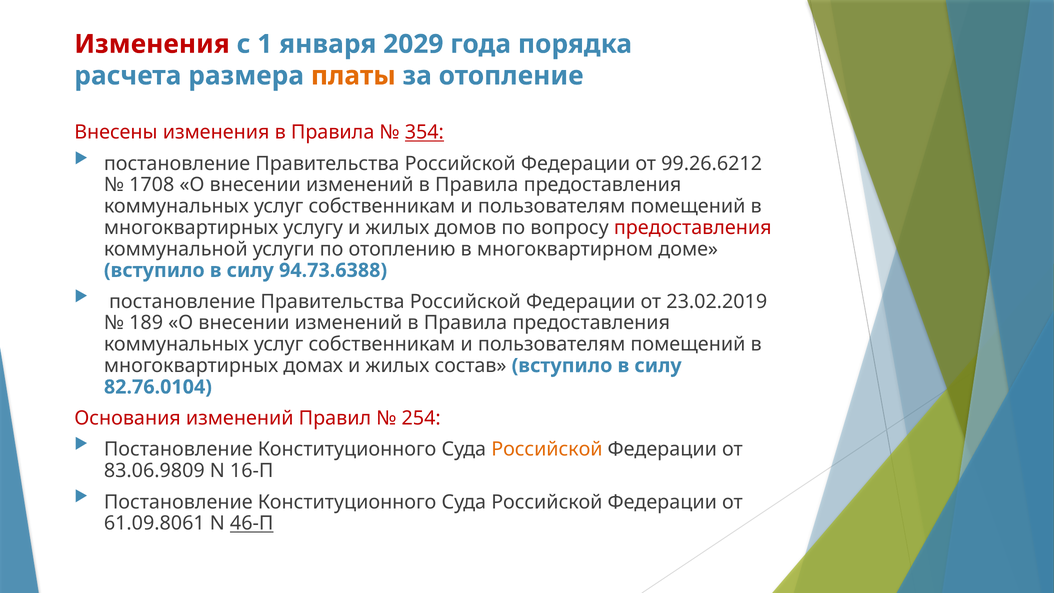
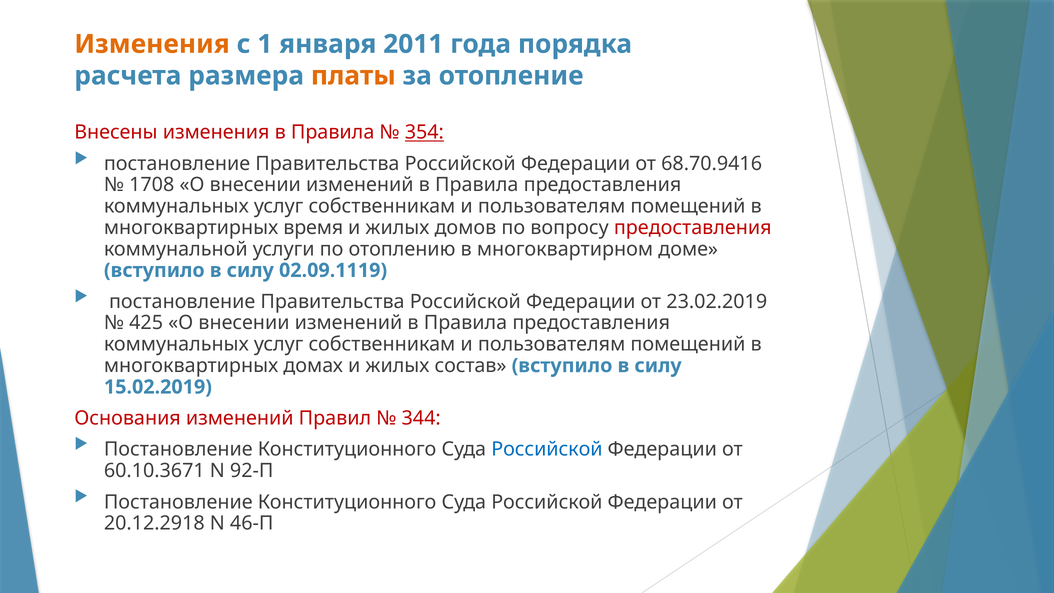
Изменения at (152, 44) colour: red -> orange
2029: 2029 -> 2011
99.26.6212: 99.26.6212 -> 68.70.9416
услугу: услугу -> время
94.73.6388: 94.73.6388 -> 02.09.1119
189: 189 -> 425
82.76.0104: 82.76.0104 -> 15.02.2019
254: 254 -> 344
Российской at (547, 449) colour: orange -> blue
83.06.9809: 83.06.9809 -> 60.10.3671
16-П: 16-П -> 92-П
61.09.8061: 61.09.8061 -> 20.12.2918
46-П underline: present -> none
